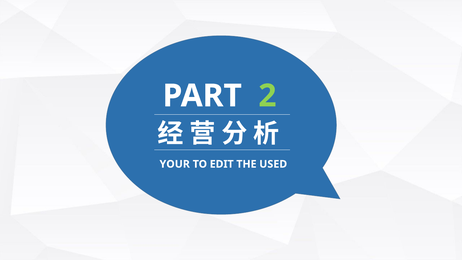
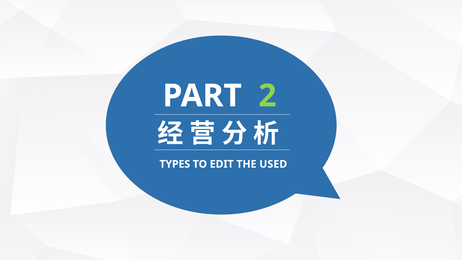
YOUR: YOUR -> TYPES
